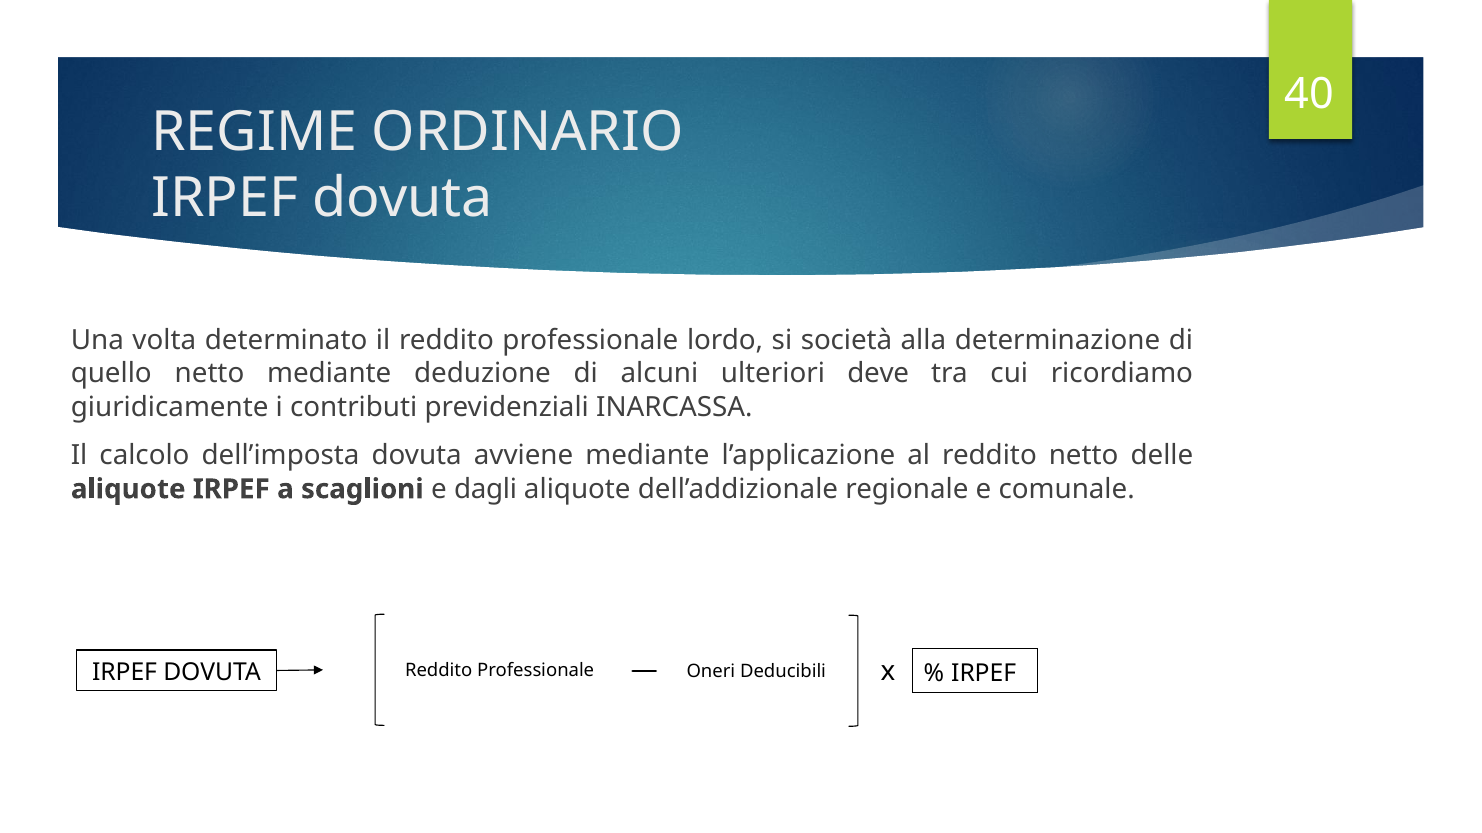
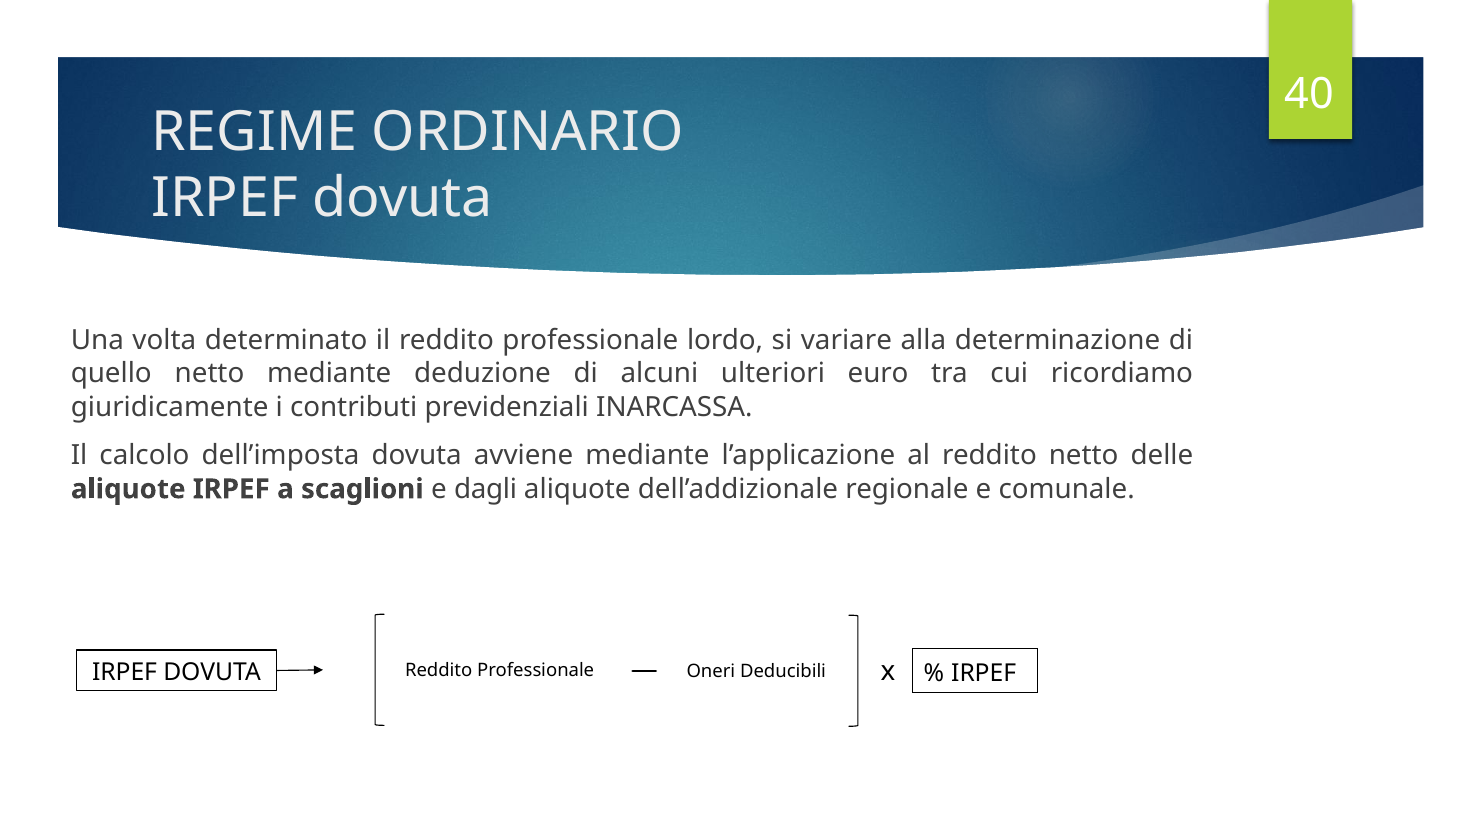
società: società -> variare
deve: deve -> euro
